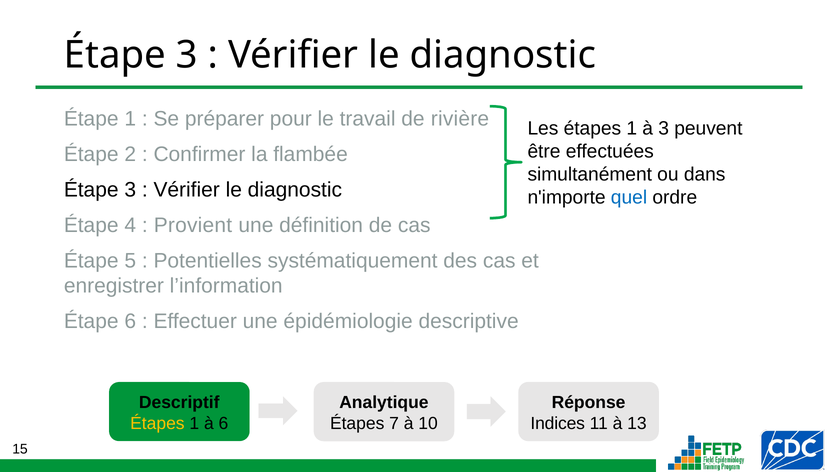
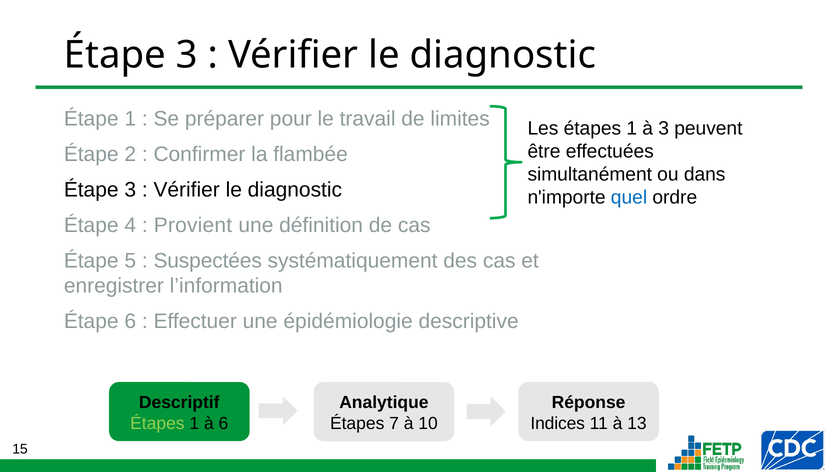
rivière: rivière -> limites
Potentielles: Potentielles -> Suspectées
Étapes at (157, 423) colour: yellow -> light green
